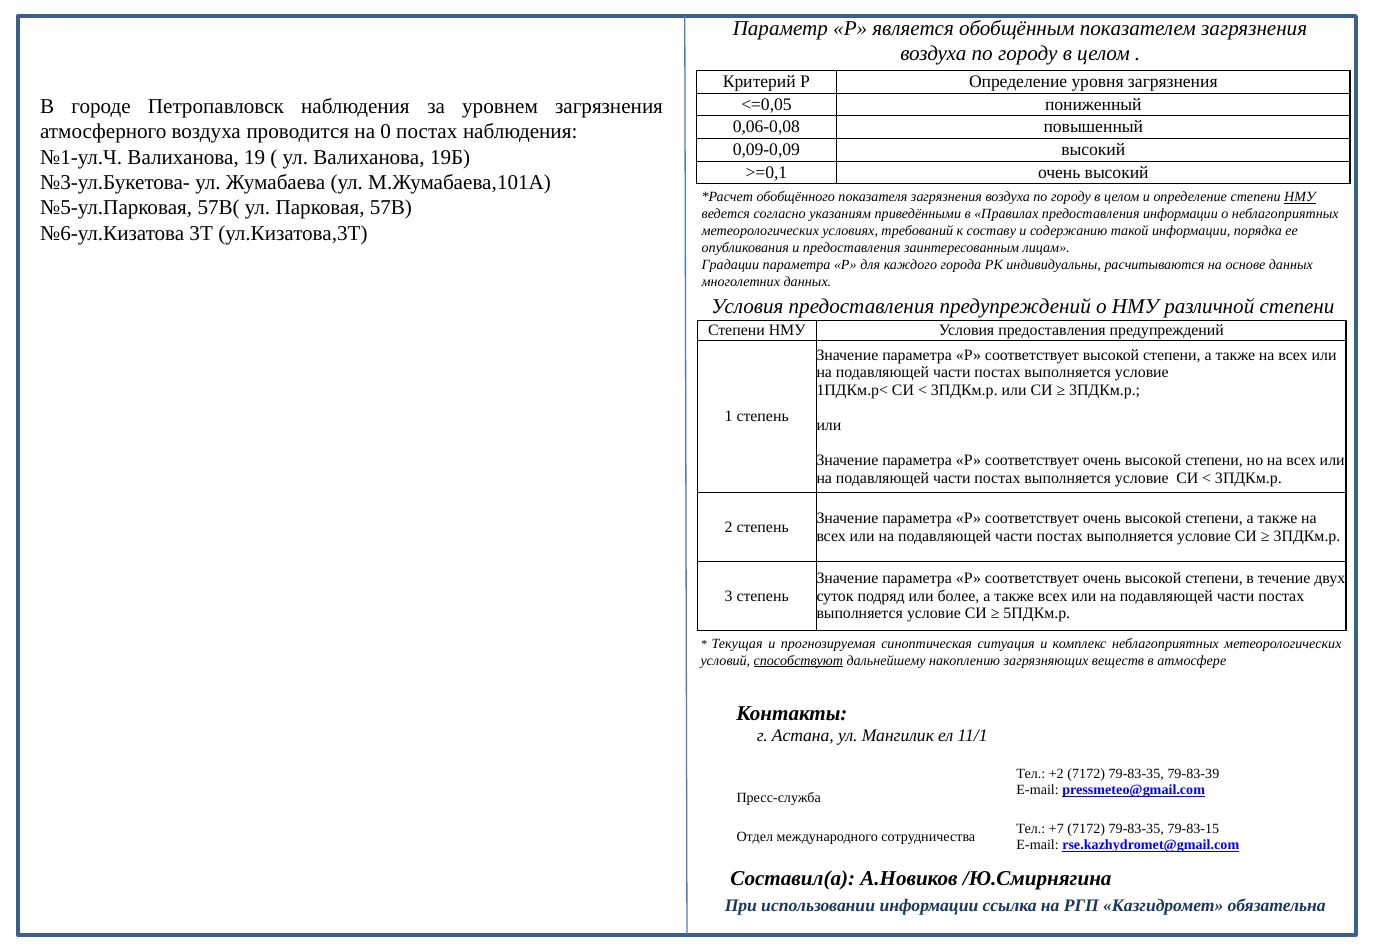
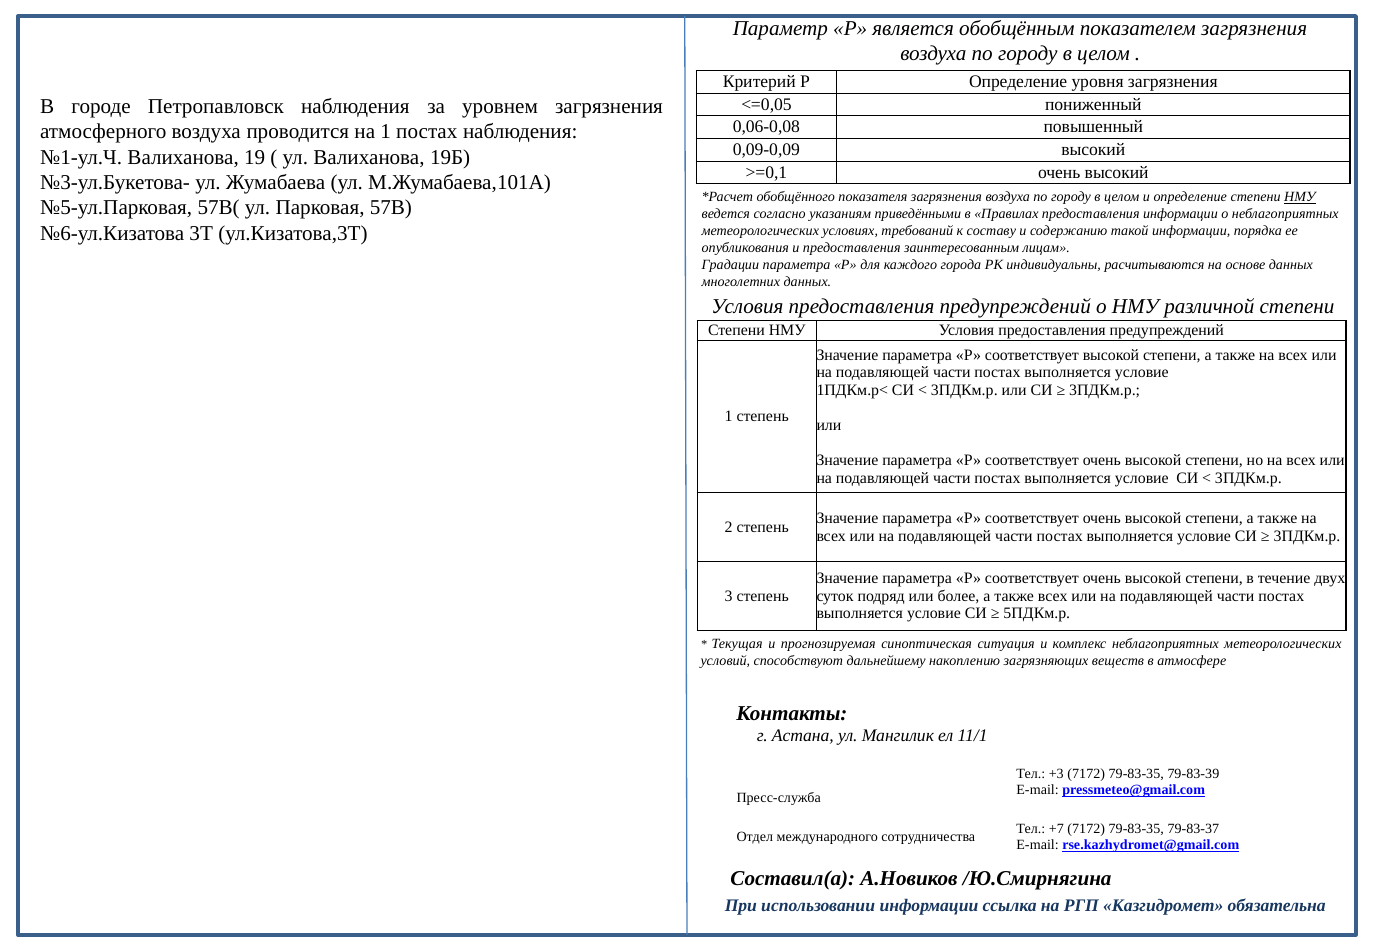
на 0: 0 -> 1
способствуют underline: present -> none
+2: +2 -> +3
79-83-15: 79-83-15 -> 79-83-37
